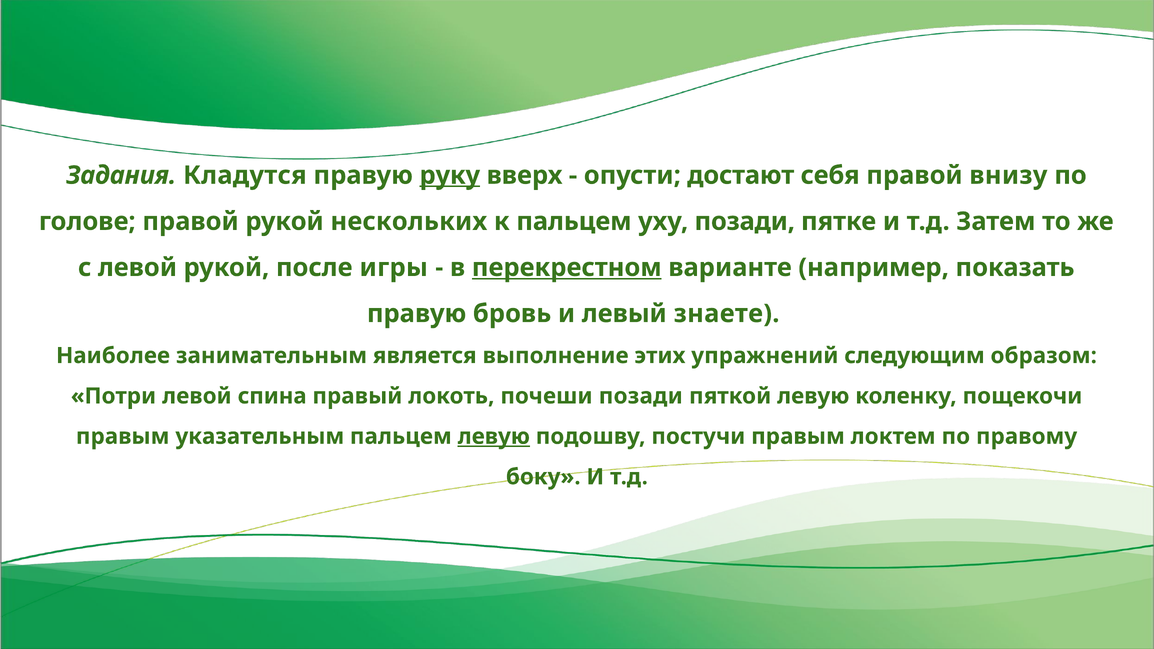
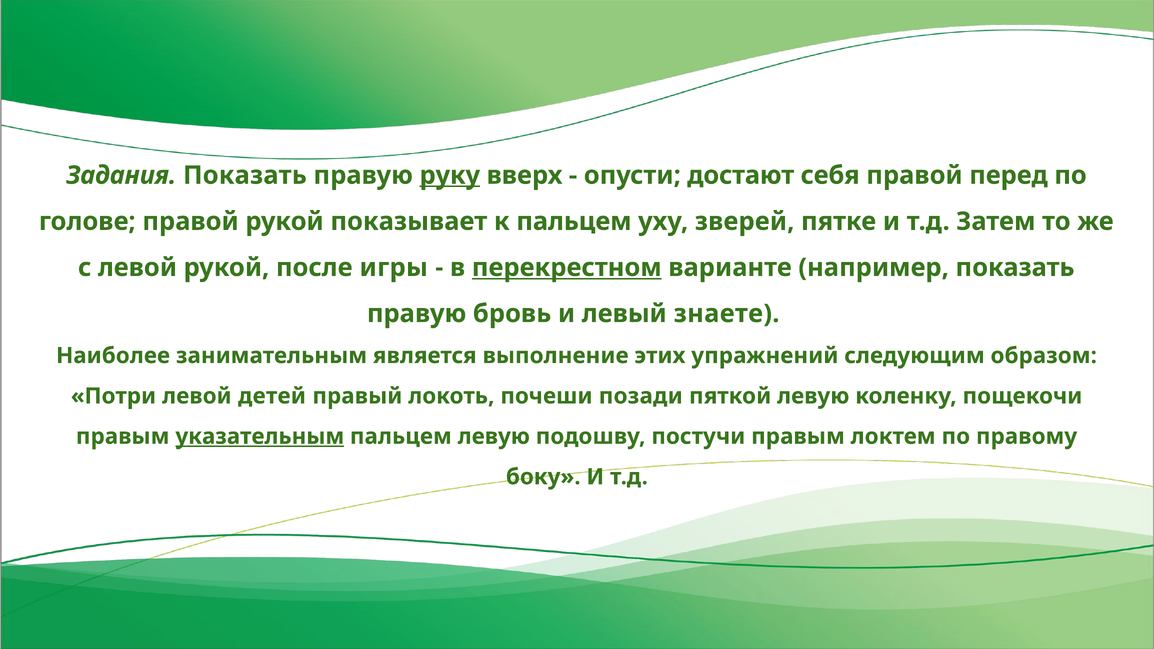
Задания Кладутся: Кладутся -> Показать
внизу: внизу -> перед
нескольких: нескольких -> показывает
уху позади: позади -> зверей
спина: спина -> детей
указательным underline: none -> present
левую at (494, 437) underline: present -> none
